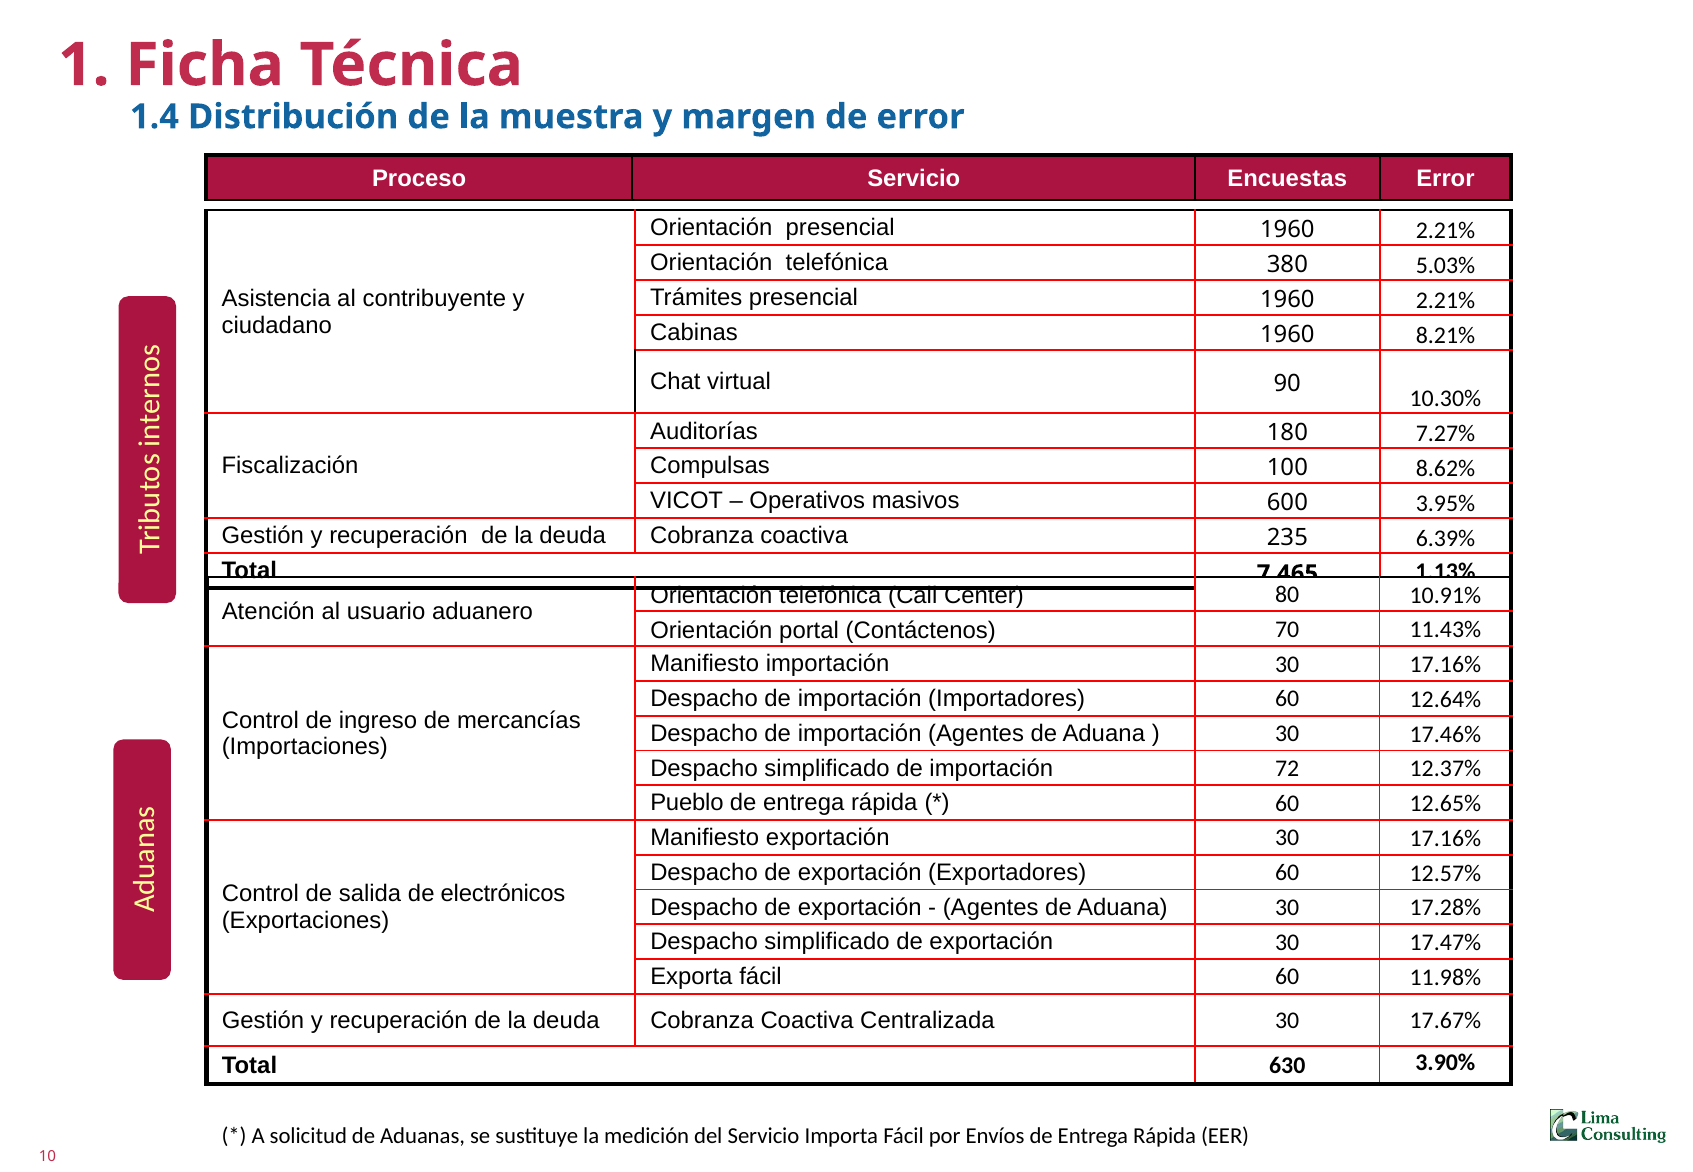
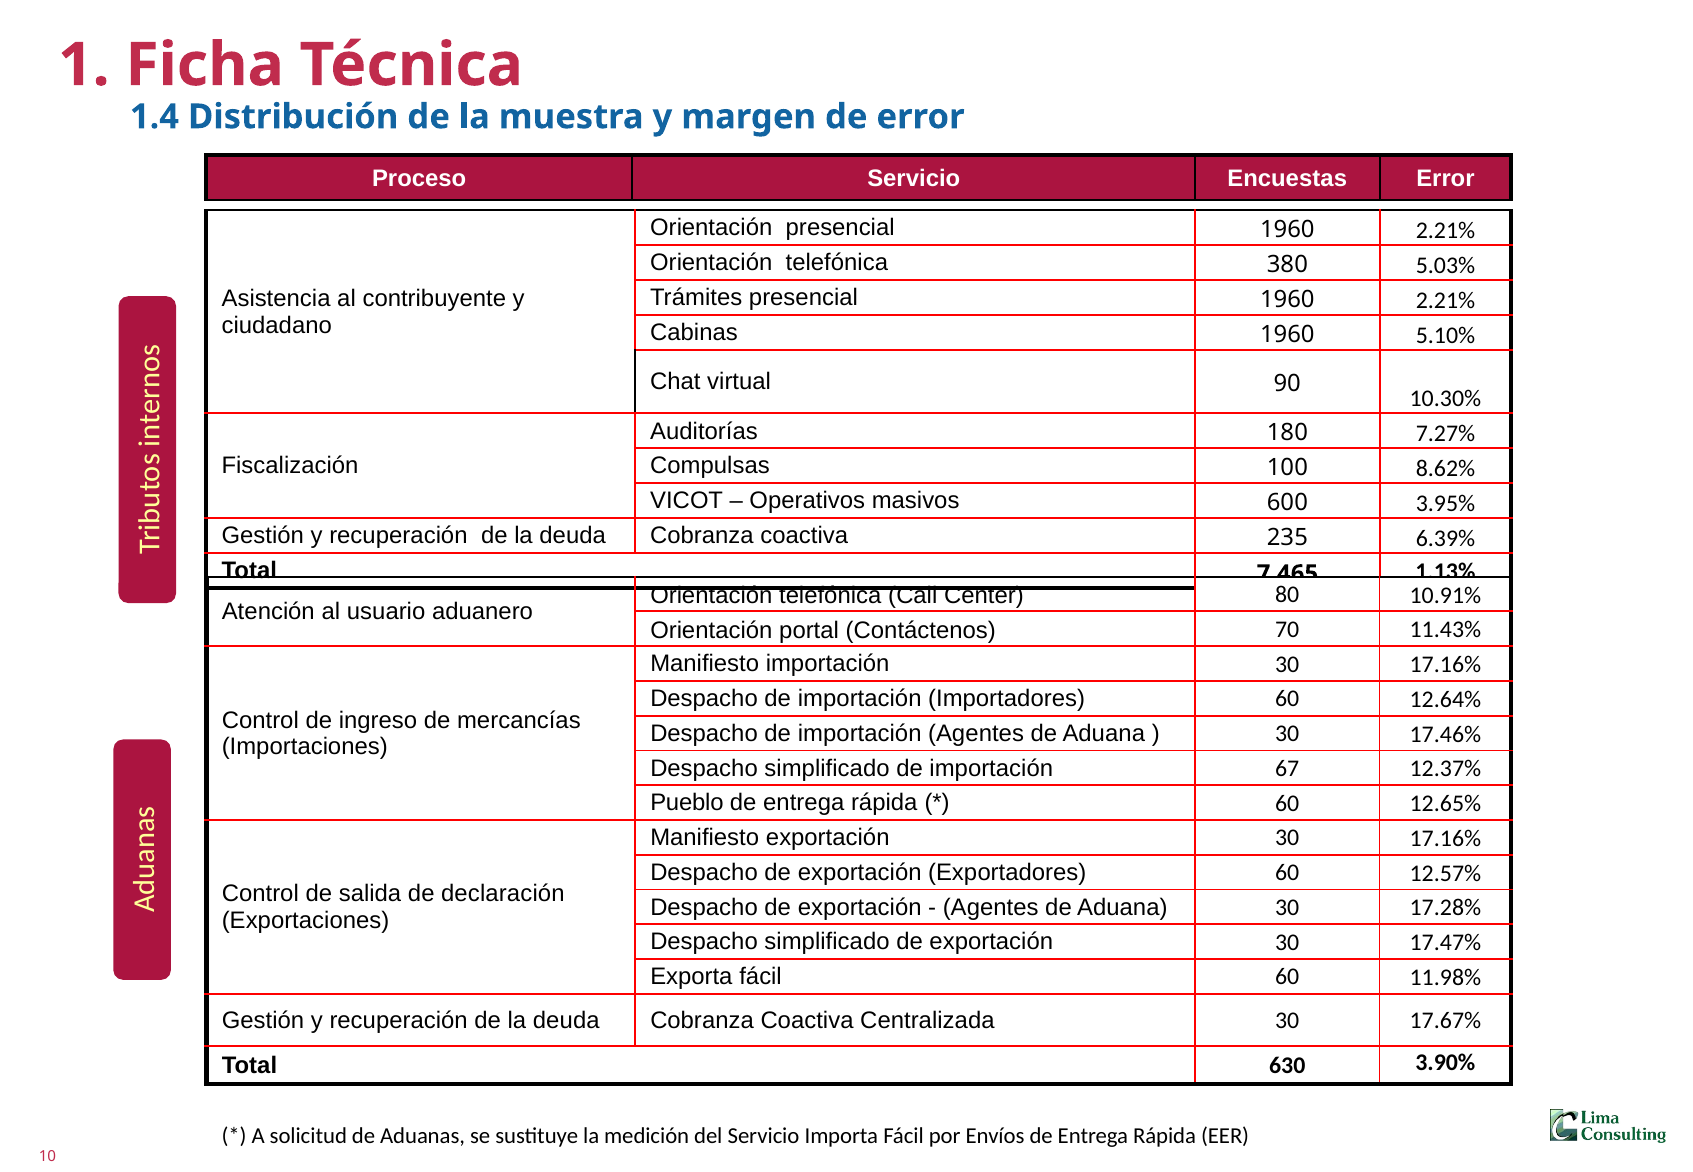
8.21%: 8.21% -> 5.10%
72: 72 -> 67
electrónicos: electrónicos -> declaración
